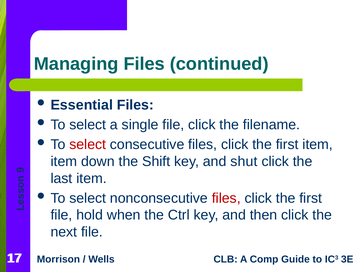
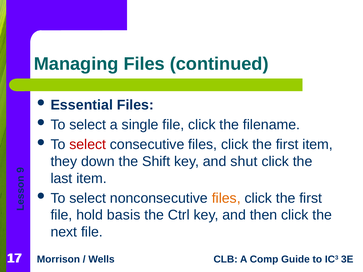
item at (64, 162): item -> they
files at (226, 198) colour: red -> orange
when: when -> basis
